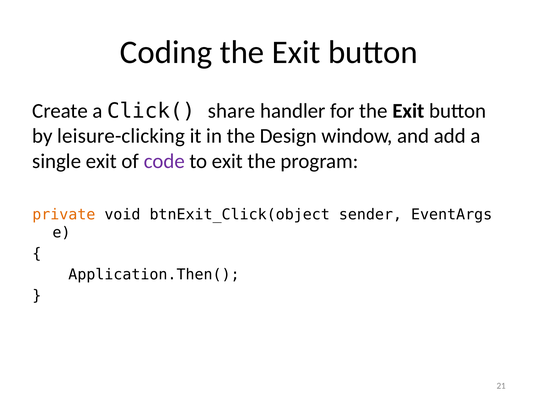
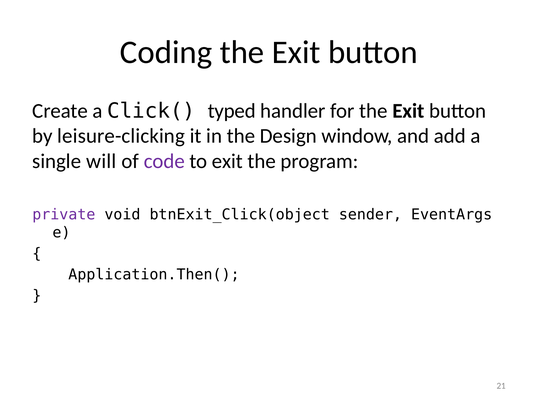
share: share -> typed
single exit: exit -> will
private colour: orange -> purple
